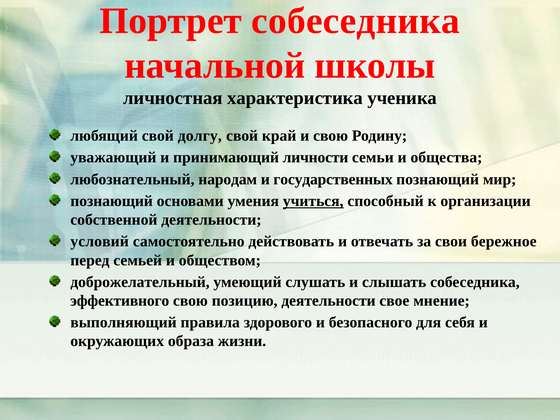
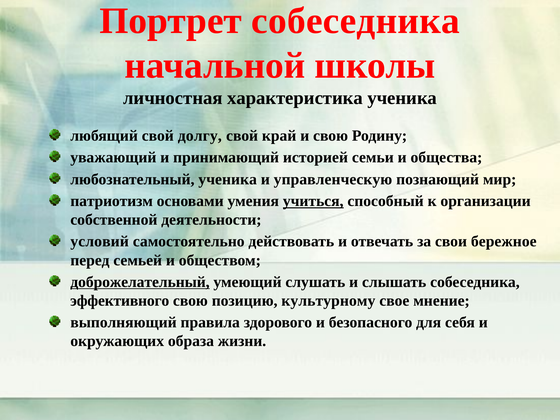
личности: личности -> историей
любознательный народам: народам -> ученика
государственных: государственных -> управленческую
познающий at (112, 201): познающий -> патриотизм
доброжелательный underline: none -> present
позицию деятельности: деятельности -> культурному
